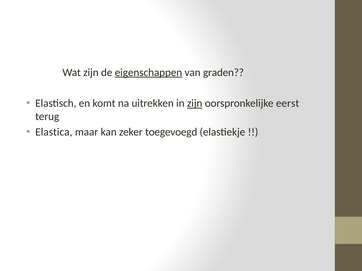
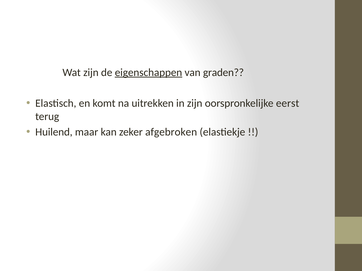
zijn at (195, 104) underline: present -> none
Elastica: Elastica -> Huilend
toegevoegd: toegevoegd -> afgebroken
